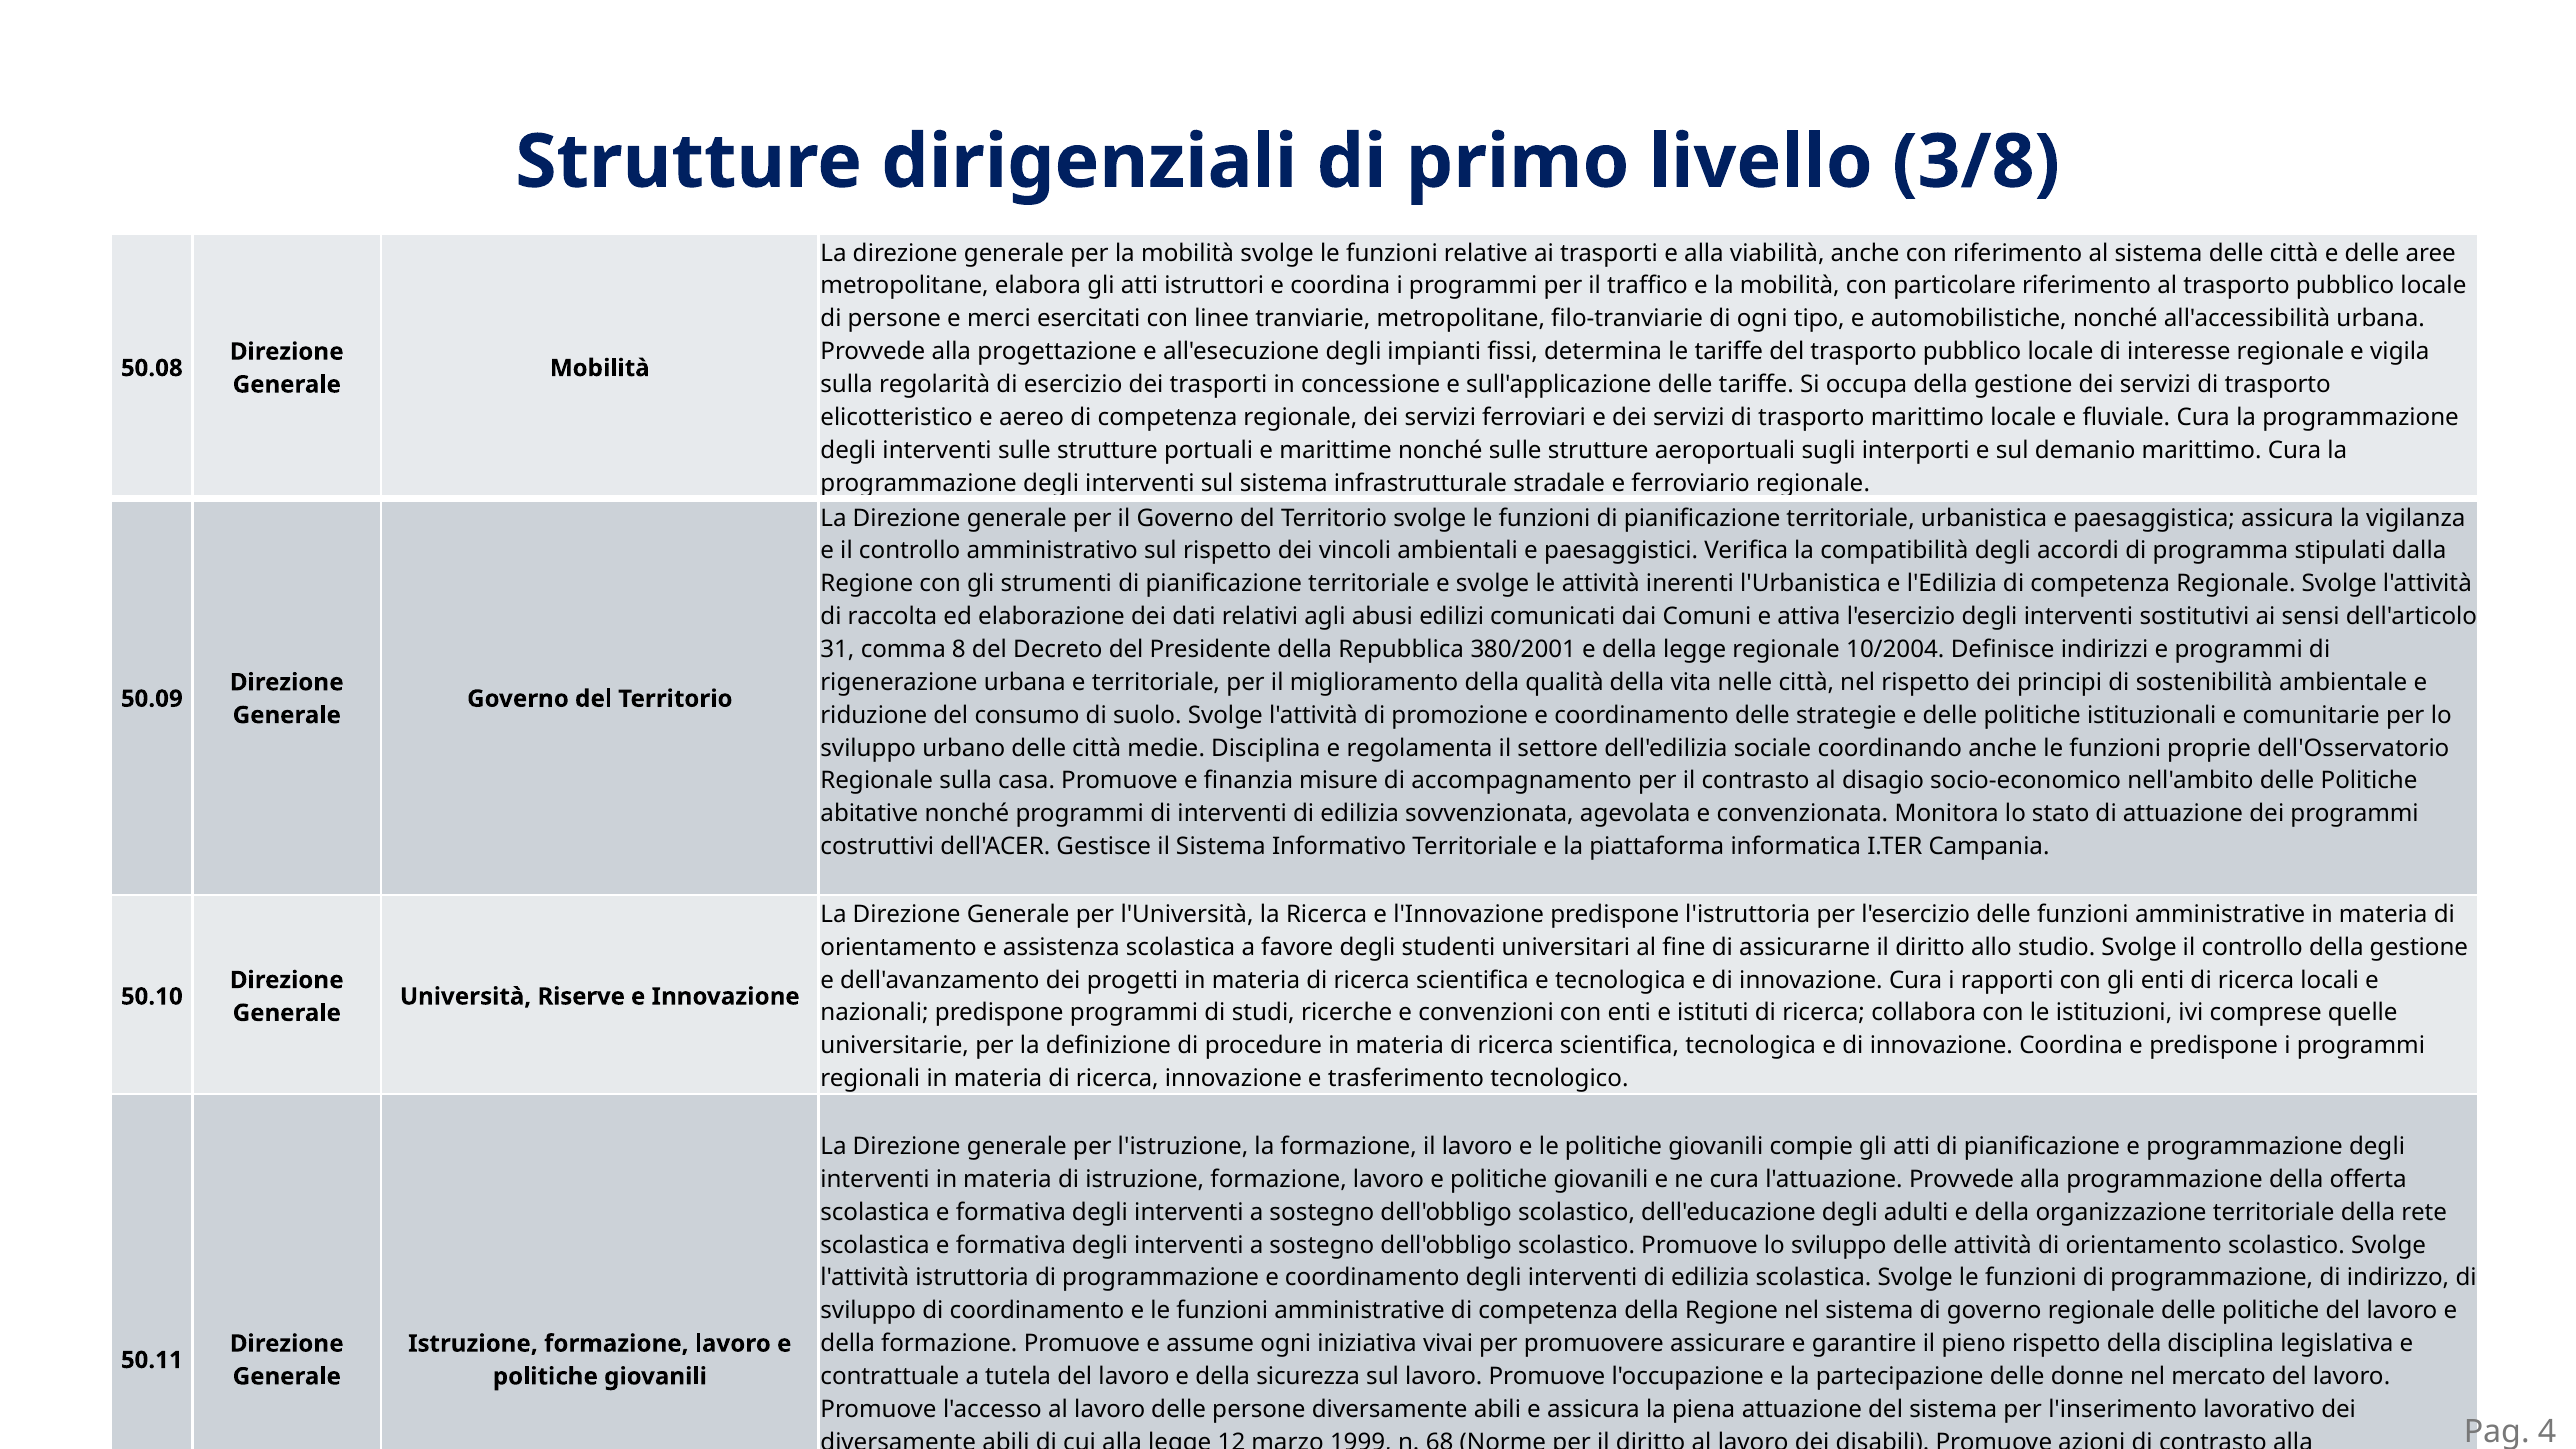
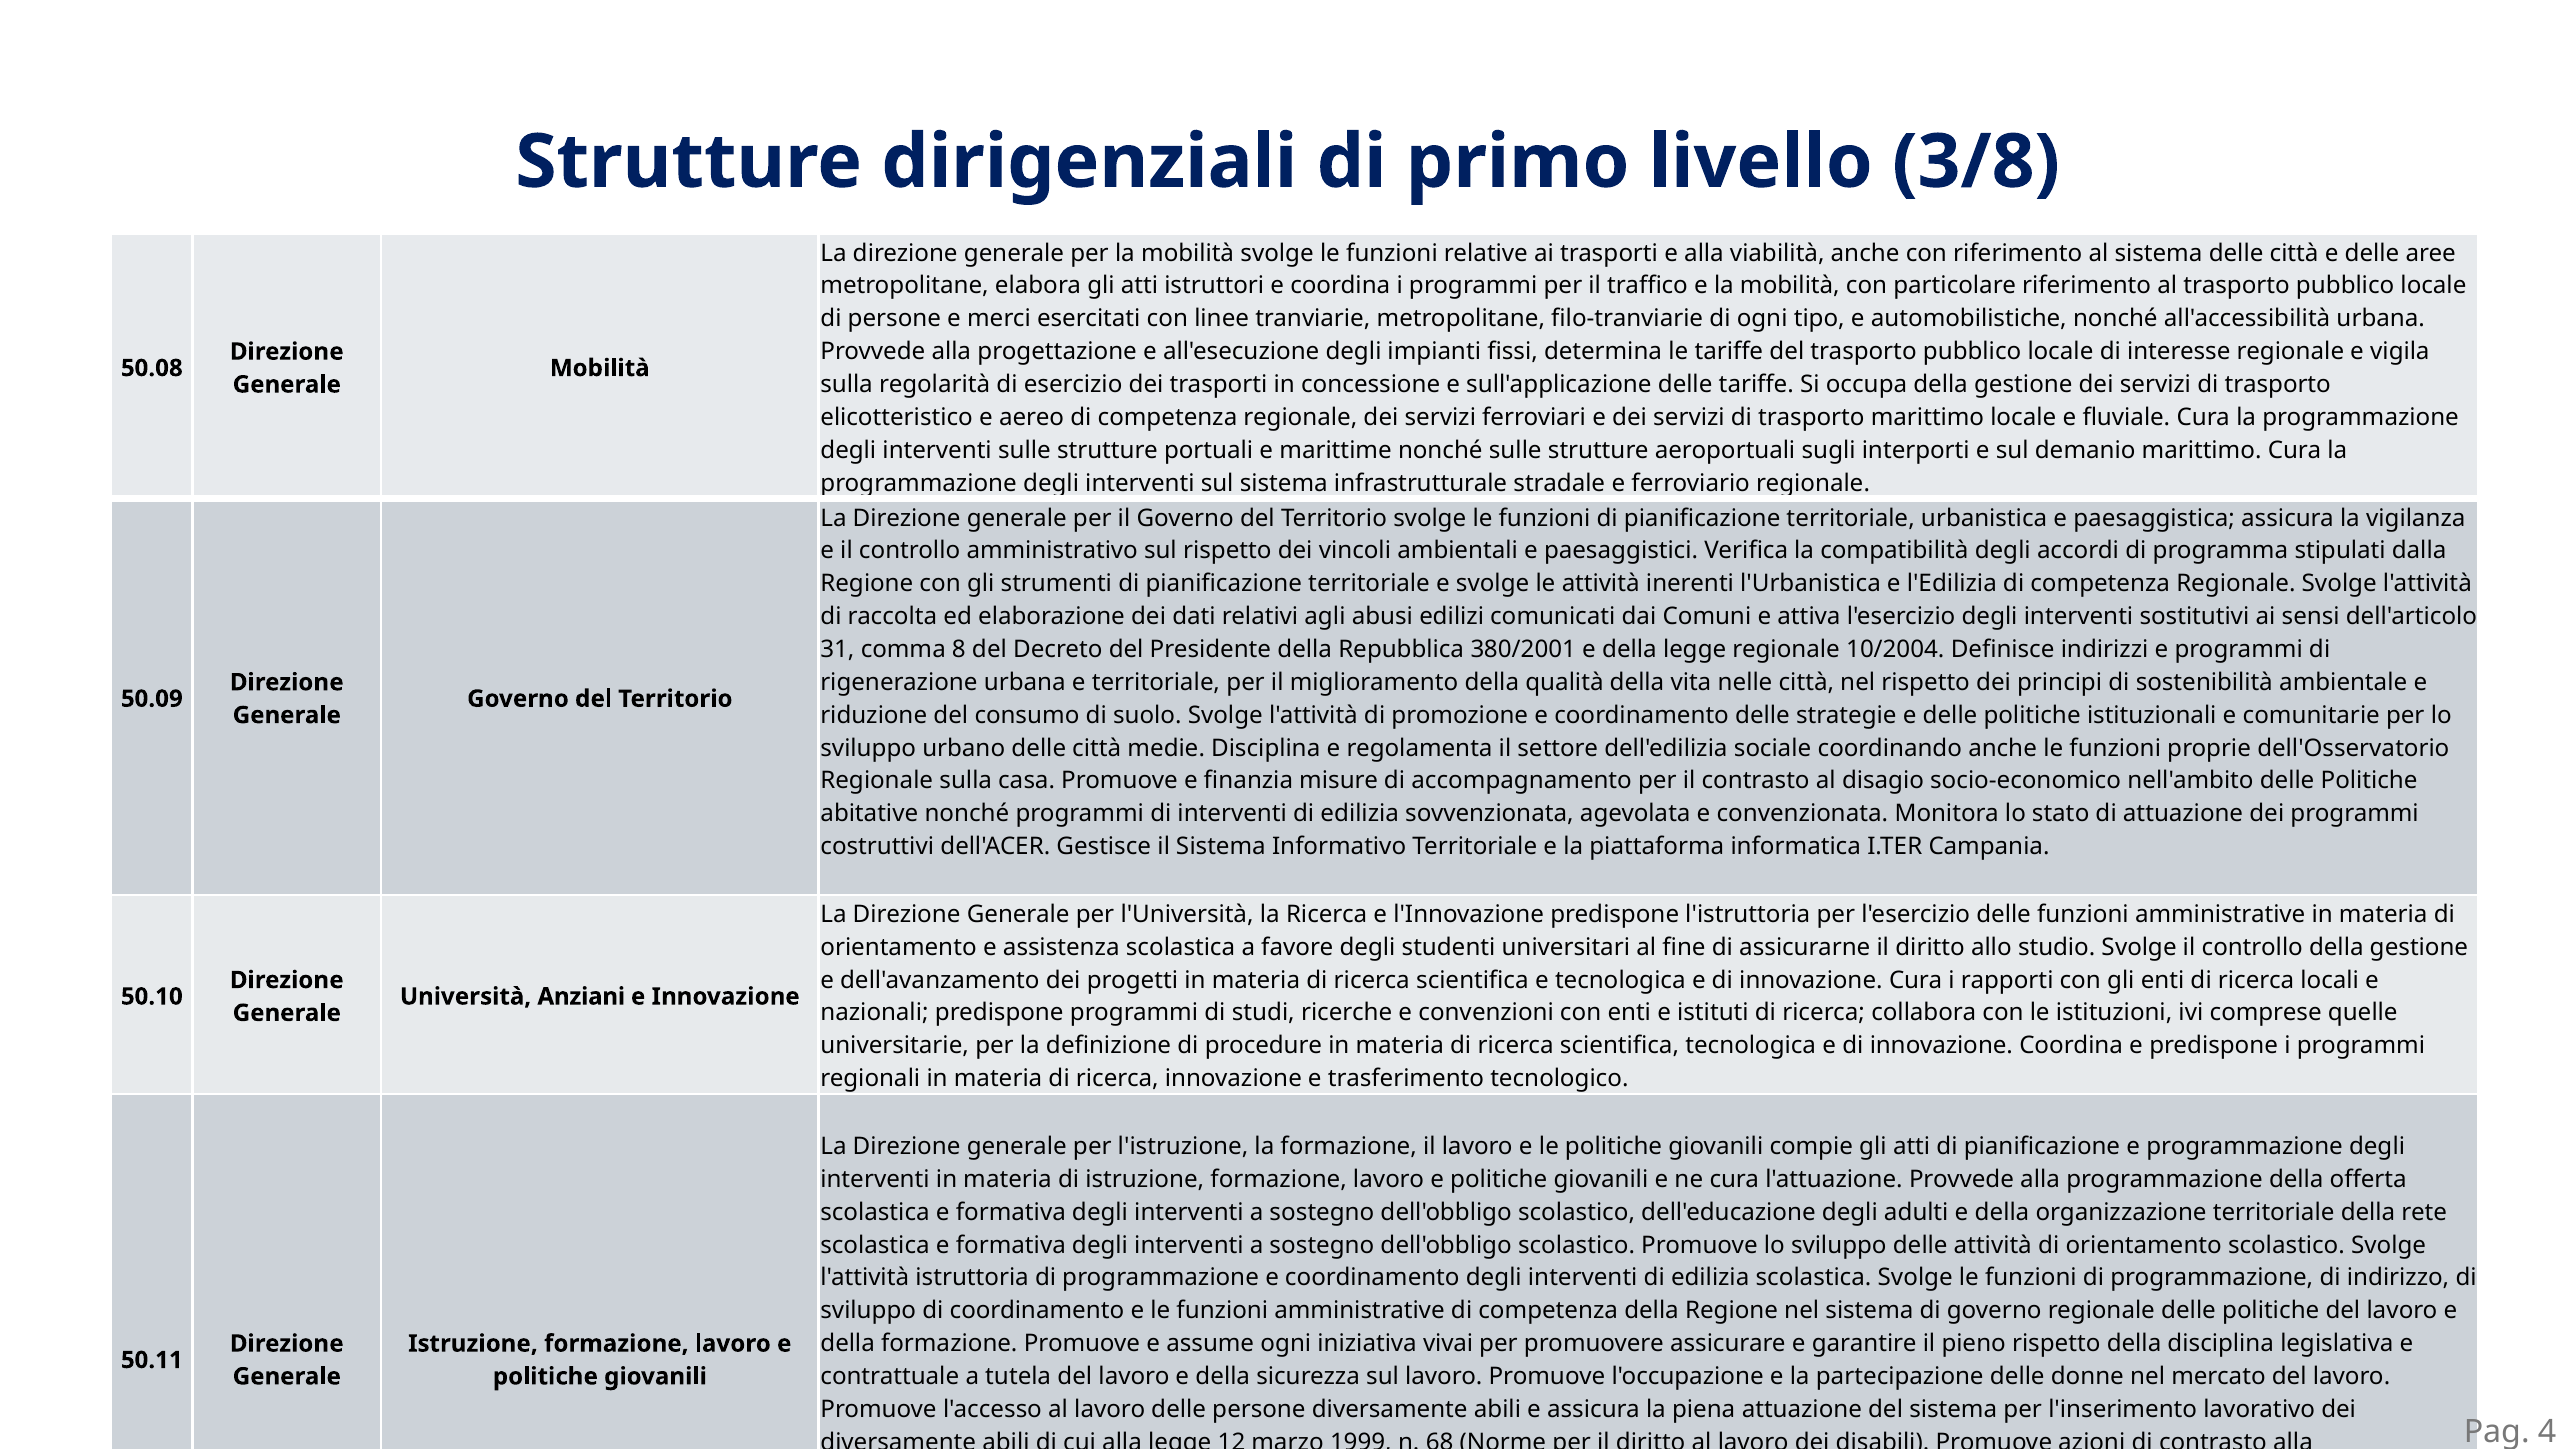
Riserve: Riserve -> Anziani
